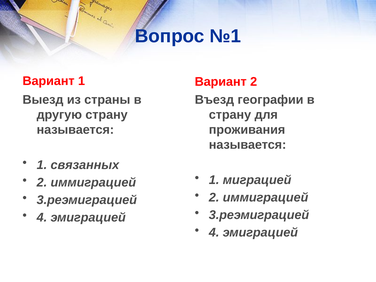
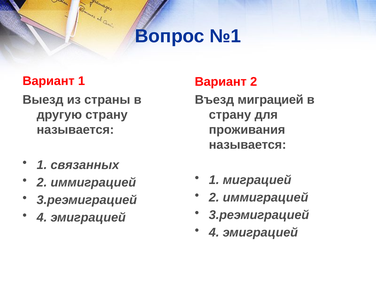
Въезд географии: географии -> миграцией
